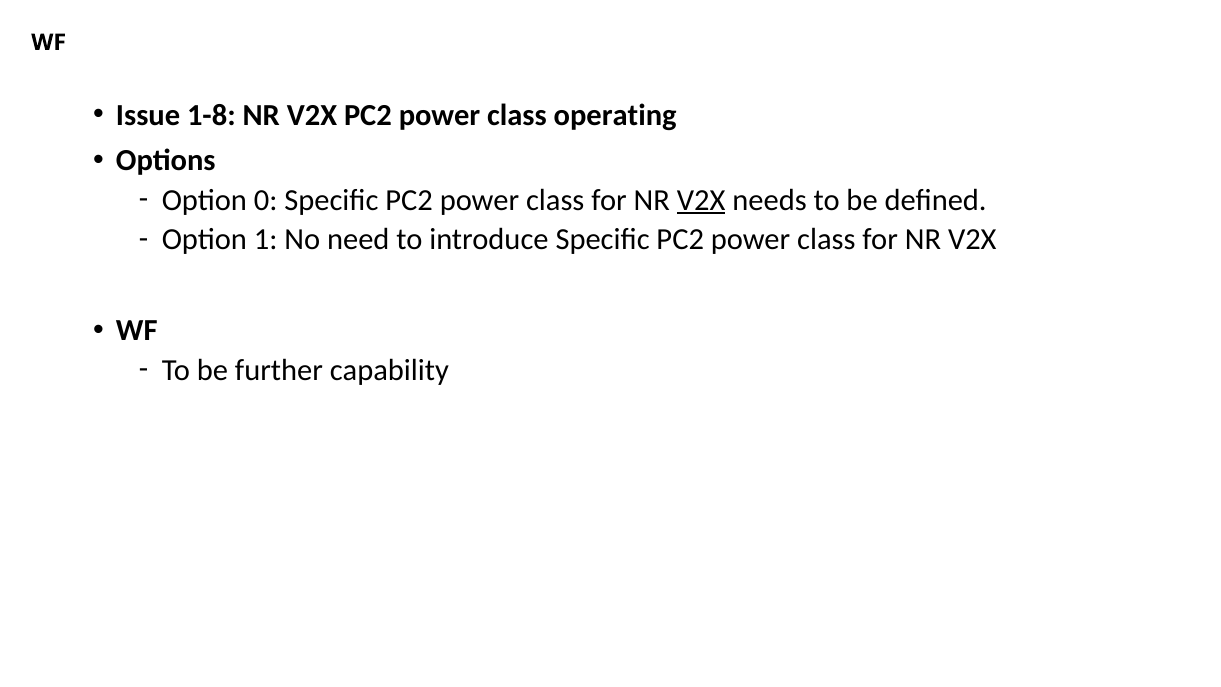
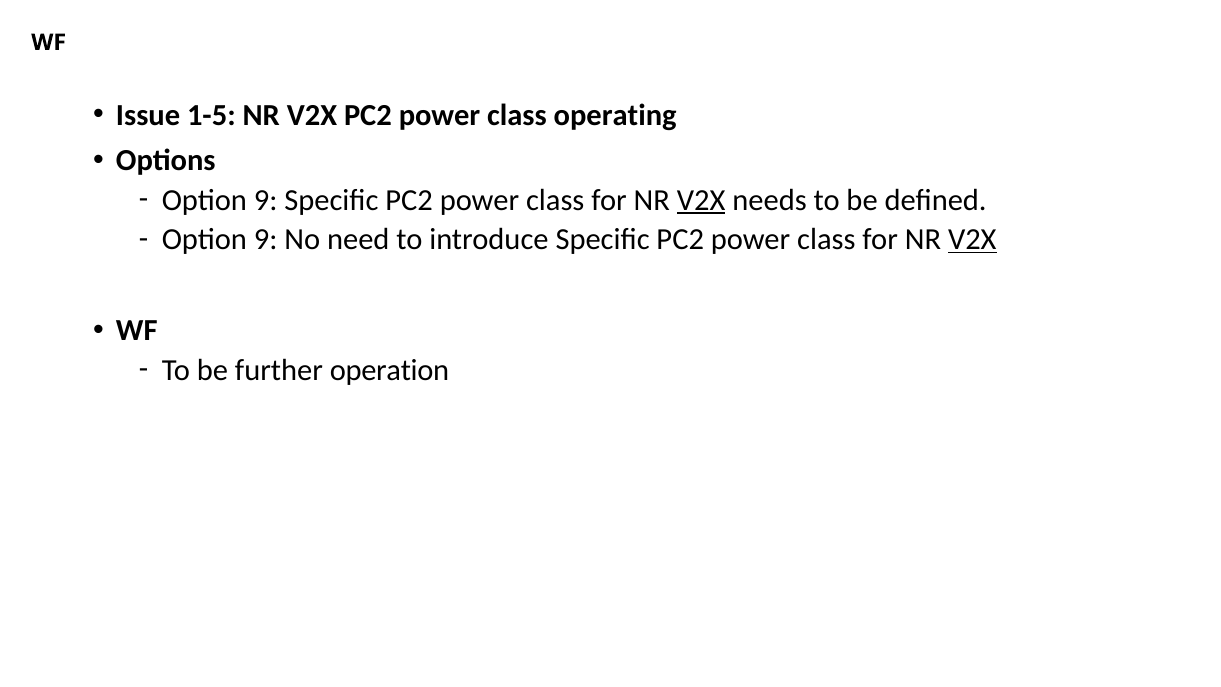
1-8: 1-8 -> 1-5
0 at (266, 200): 0 -> 9
1 at (266, 239): 1 -> 9
V2X at (972, 239) underline: none -> present
capability: capability -> operation
